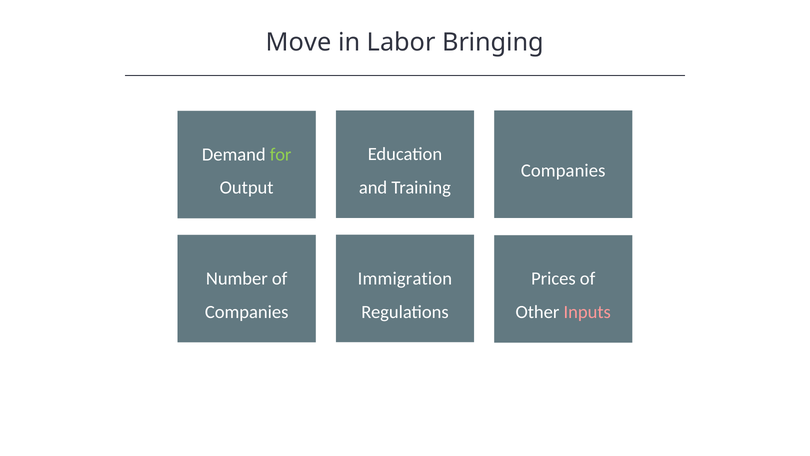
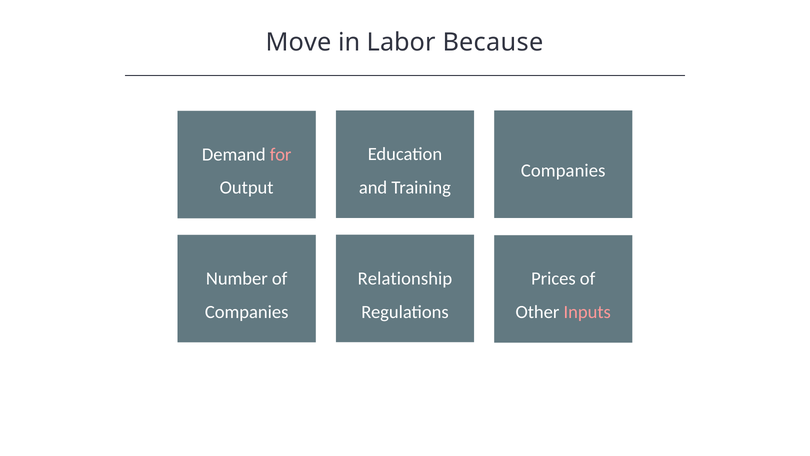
Bringing: Bringing -> Because
for colour: light green -> pink
Immigration: Immigration -> Relationship
